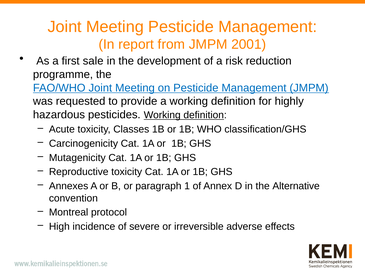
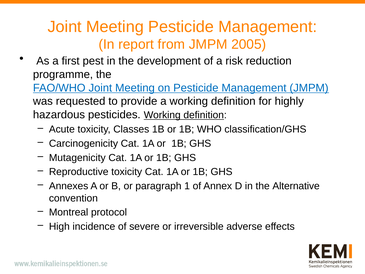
2001: 2001 -> 2005
sale: sale -> pest
